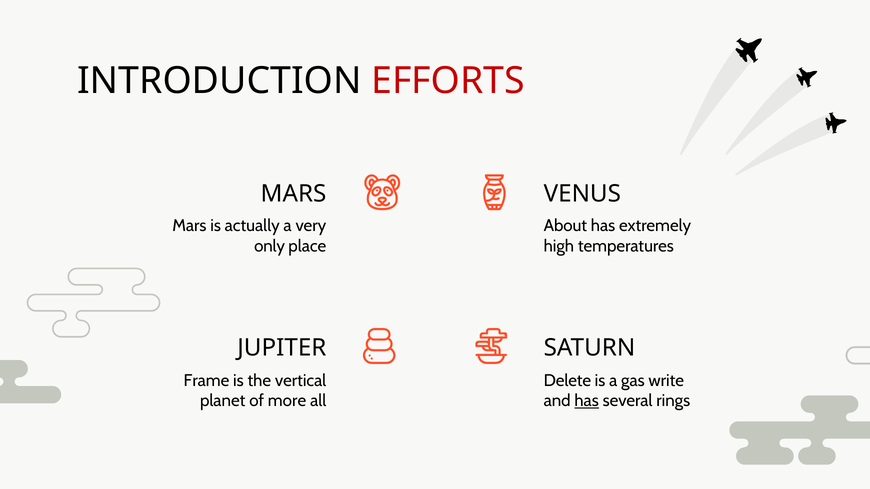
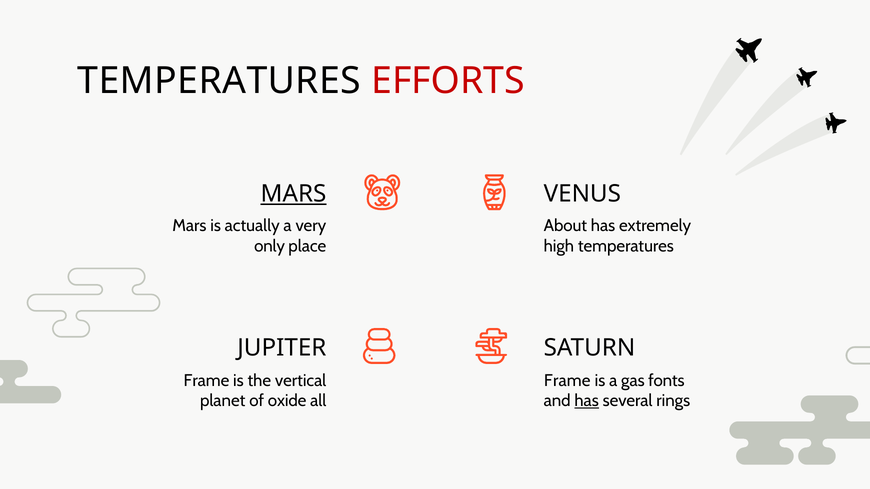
INTRODUCTION at (219, 81): INTRODUCTION -> TEMPERATURES
MARS at (293, 194) underline: none -> present
Delete at (567, 381): Delete -> Frame
write: write -> fonts
more: more -> oxide
